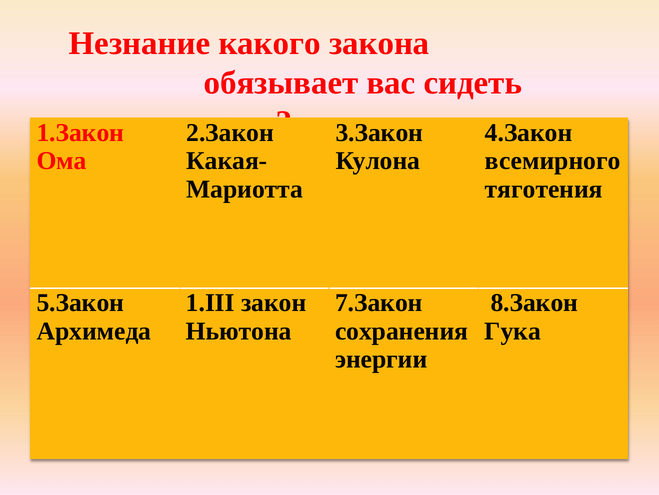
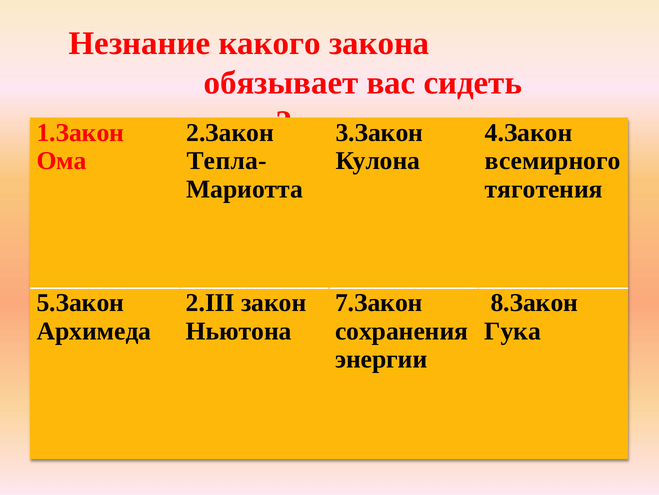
Какая-: Какая- -> Тепла-
1.III: 1.III -> 2.III
